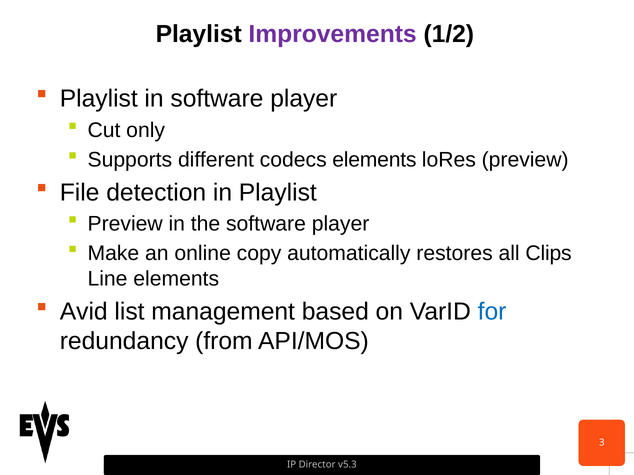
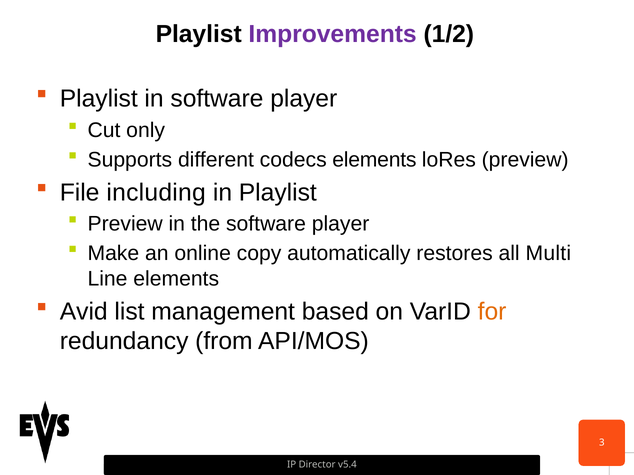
detection: detection -> including
Clips: Clips -> Multi
for colour: blue -> orange
v5.3: v5.3 -> v5.4
